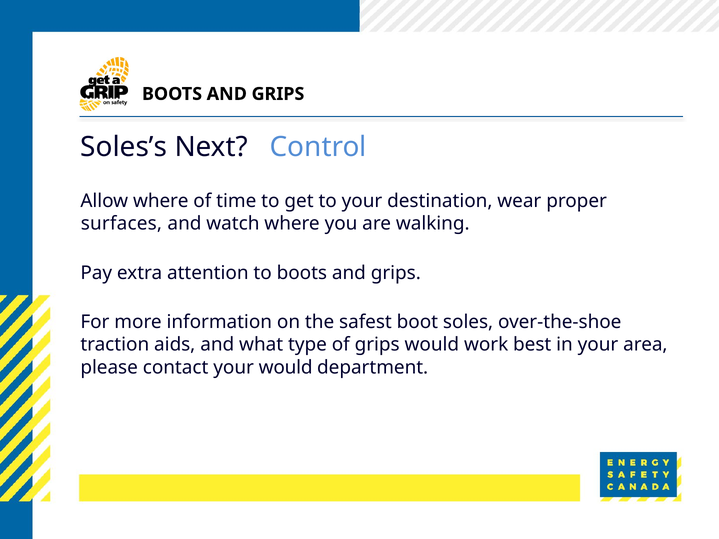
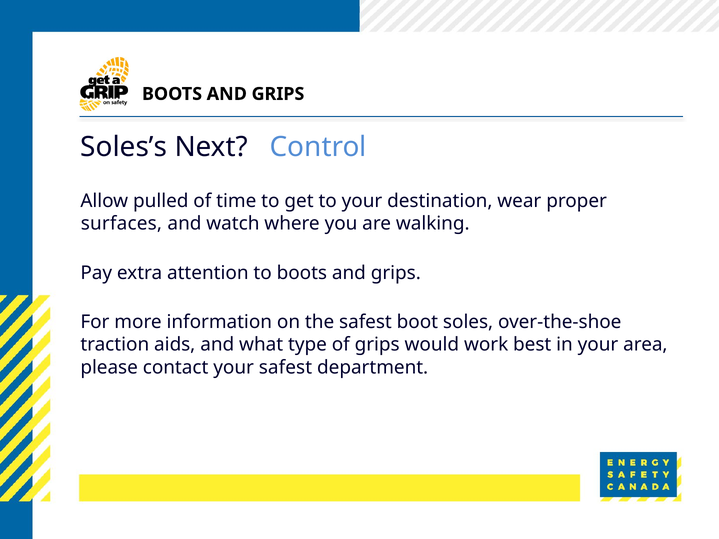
Allow where: where -> pulled
your would: would -> safest
